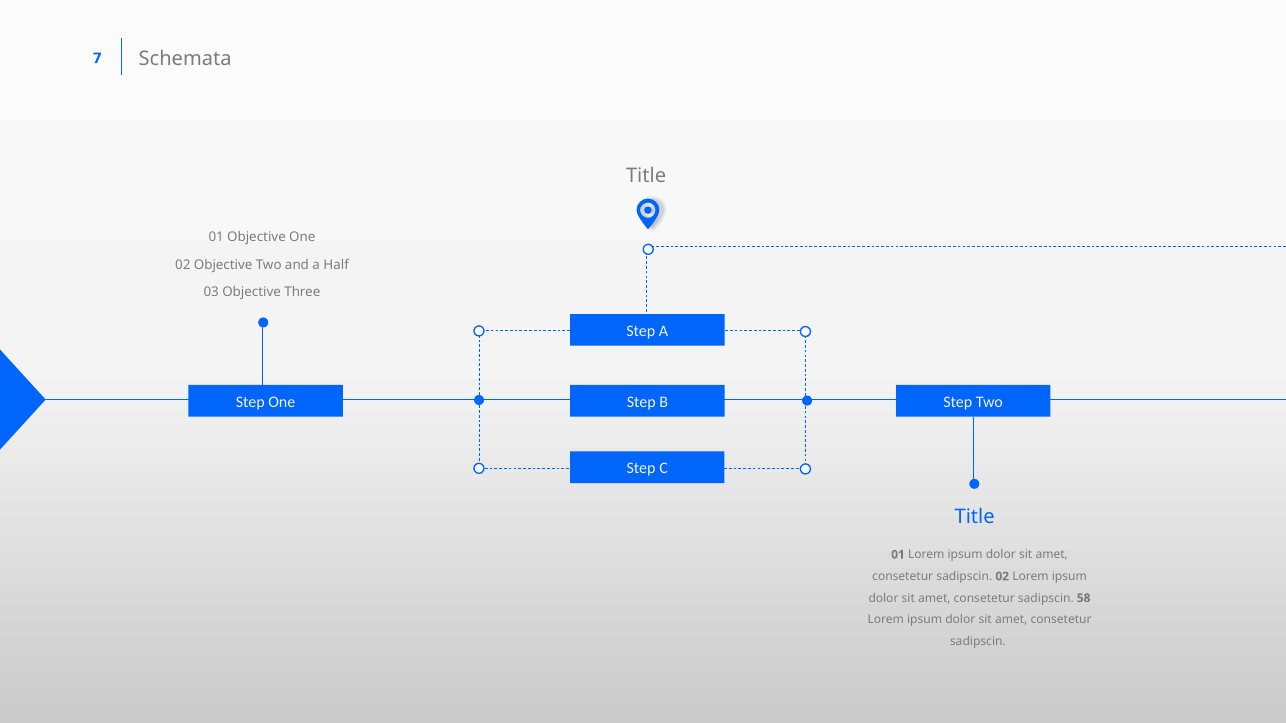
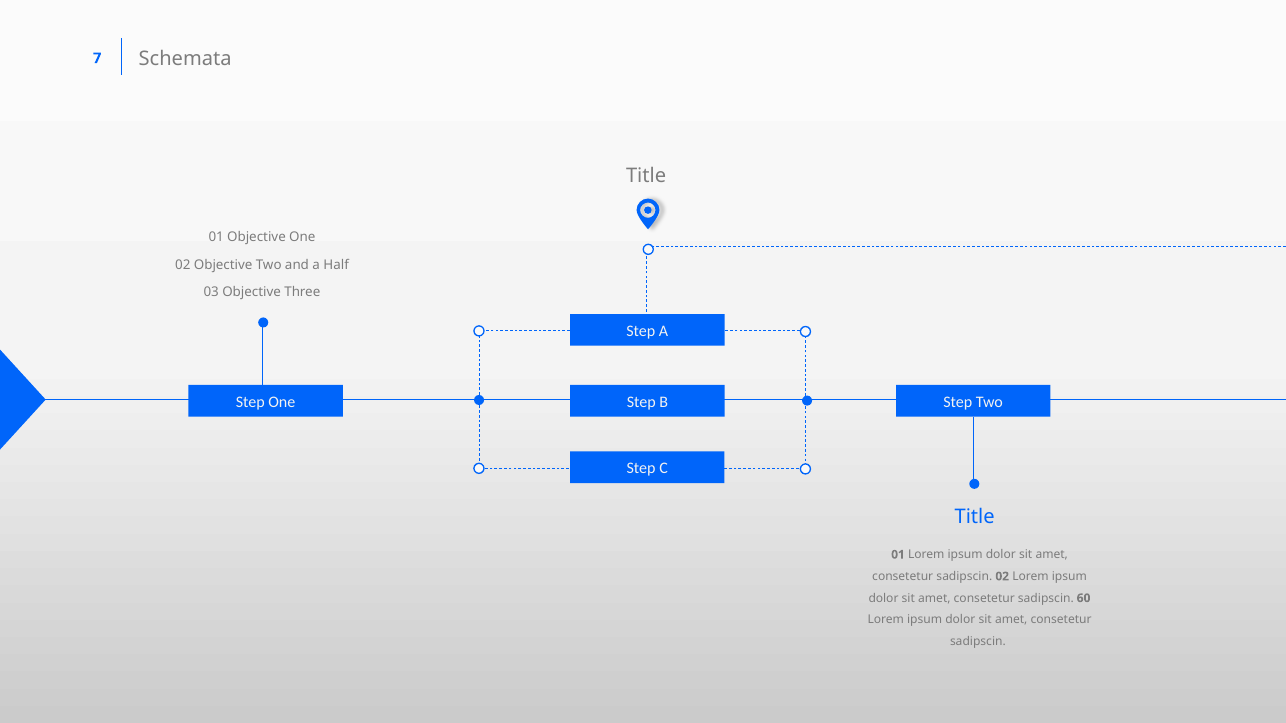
58: 58 -> 60
